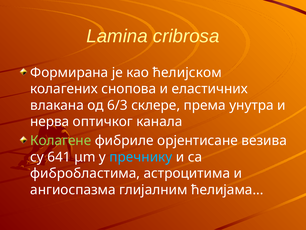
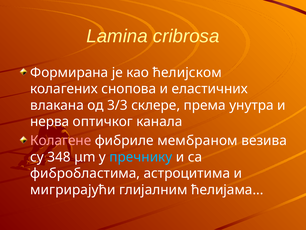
6/3: 6/3 -> 3/3
Колагене colour: light green -> pink
орјентисане: орјентисане -> мембраном
641: 641 -> 348
ангиоспазма: ангиоспазма -> мигрирајући
